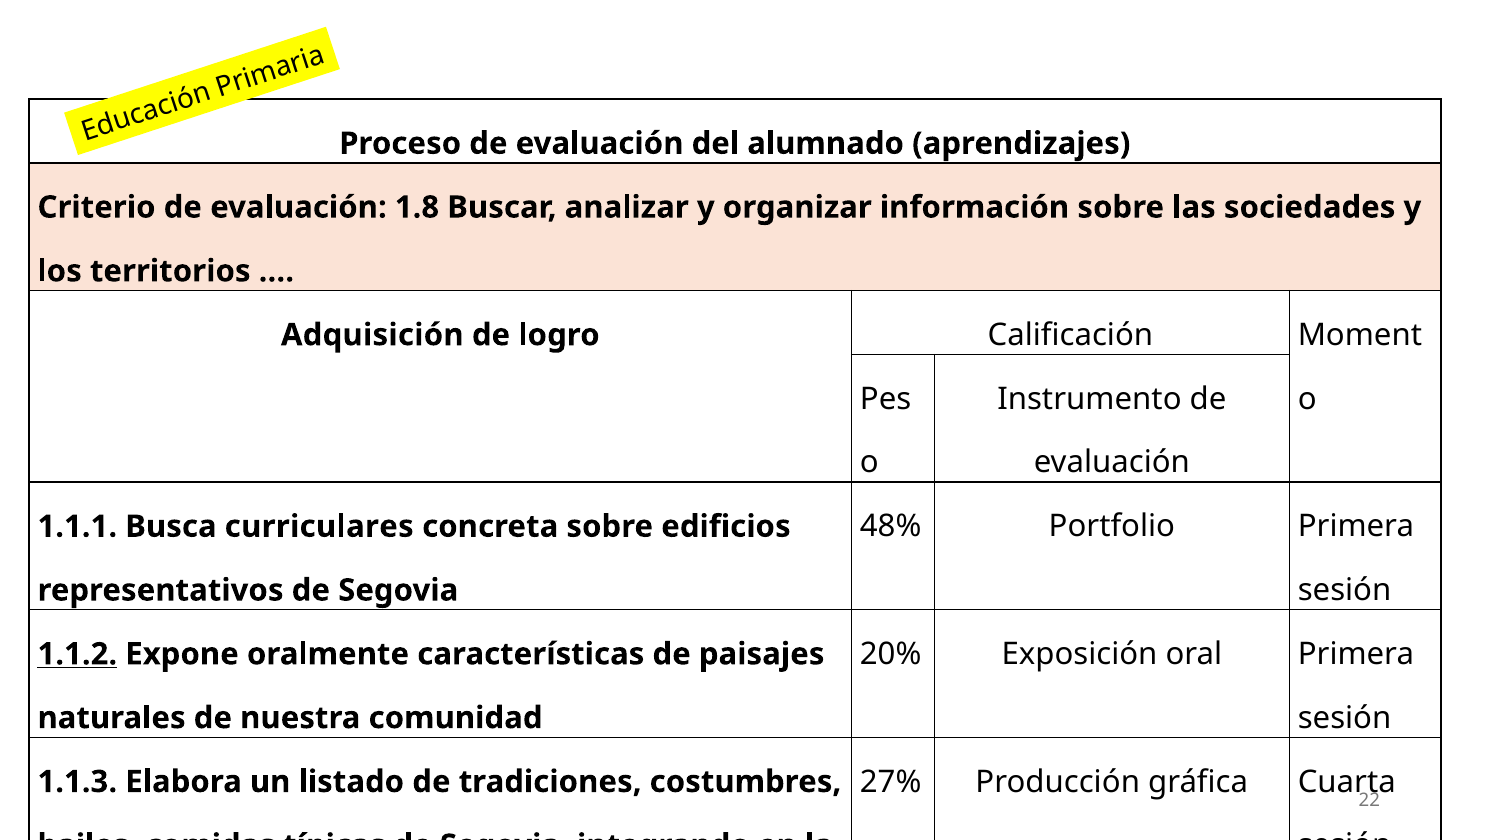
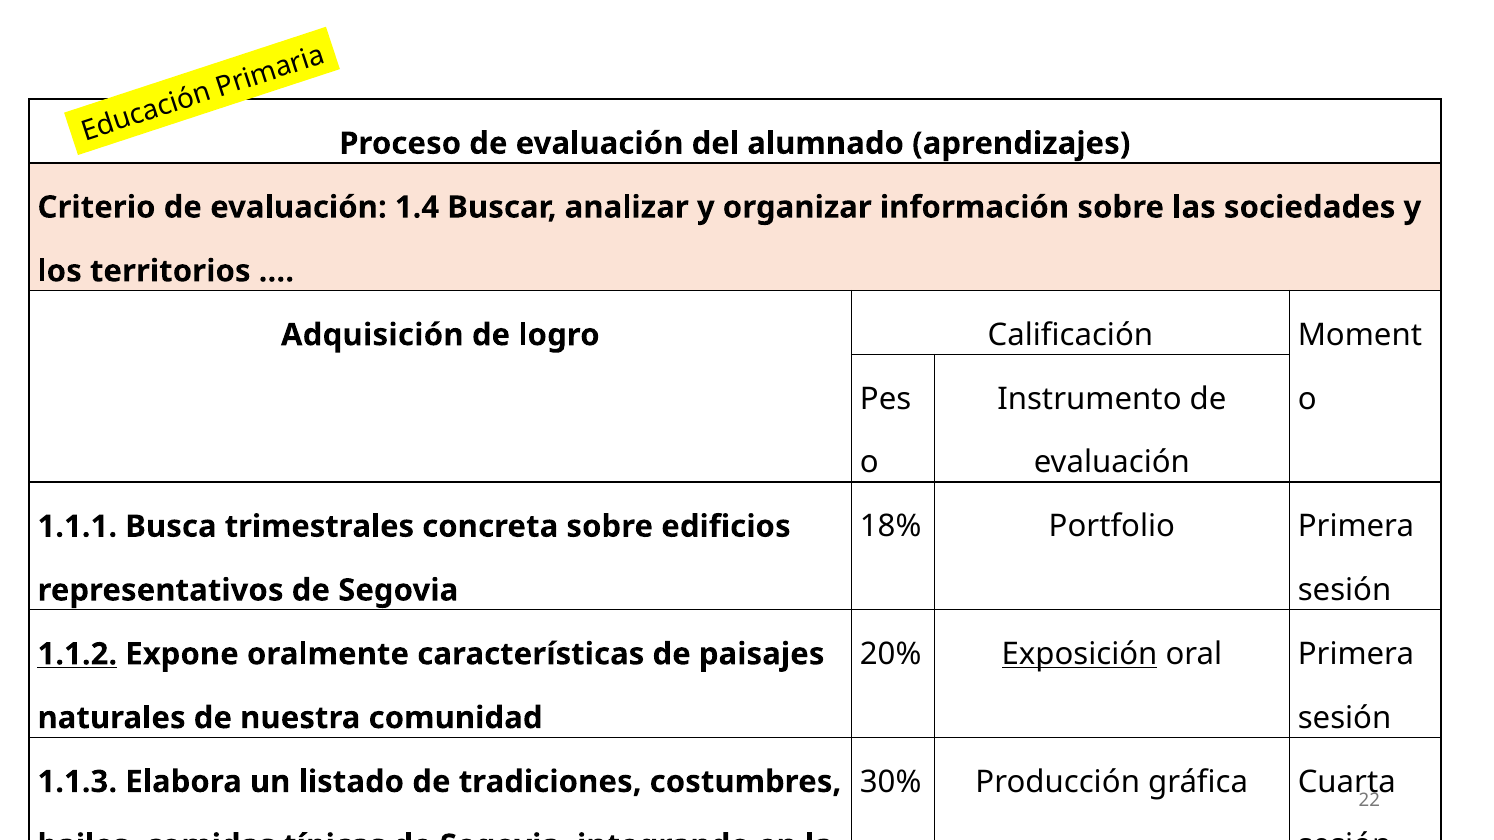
1.8: 1.8 -> 1.4
48%: 48% -> 18%
curriculares: curriculares -> trimestrales
Exposición underline: none -> present
27%: 27% -> 30%
